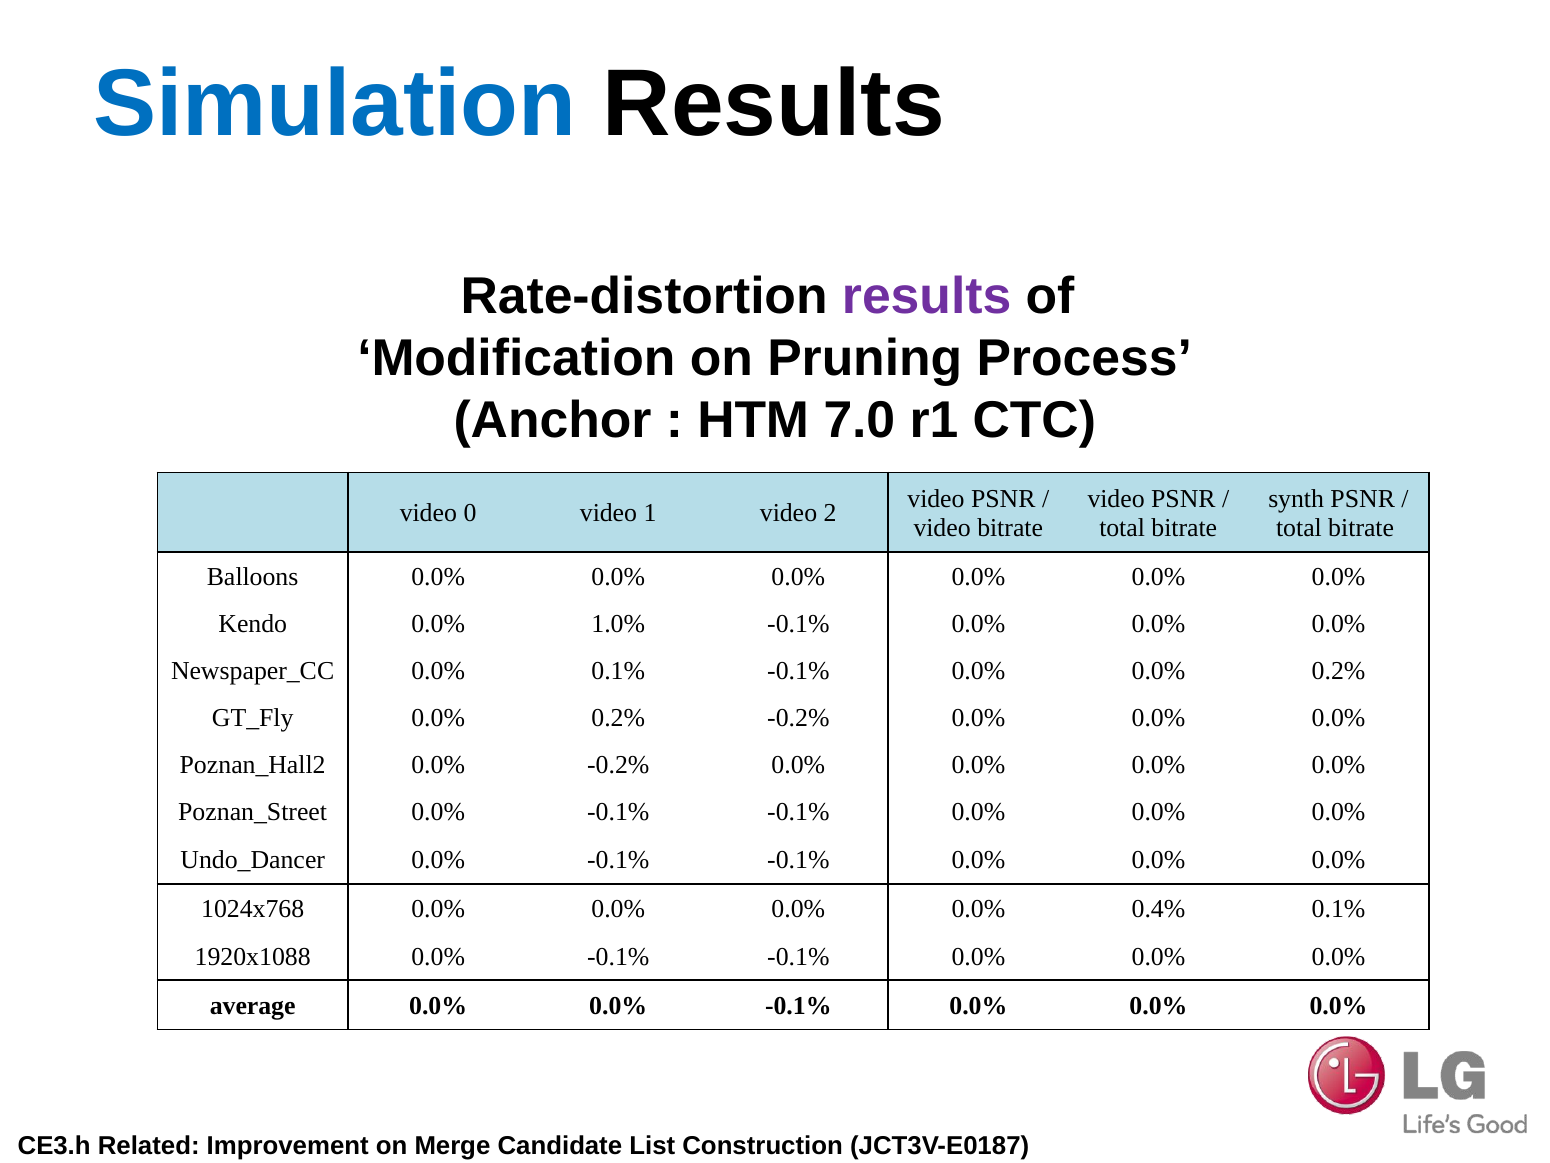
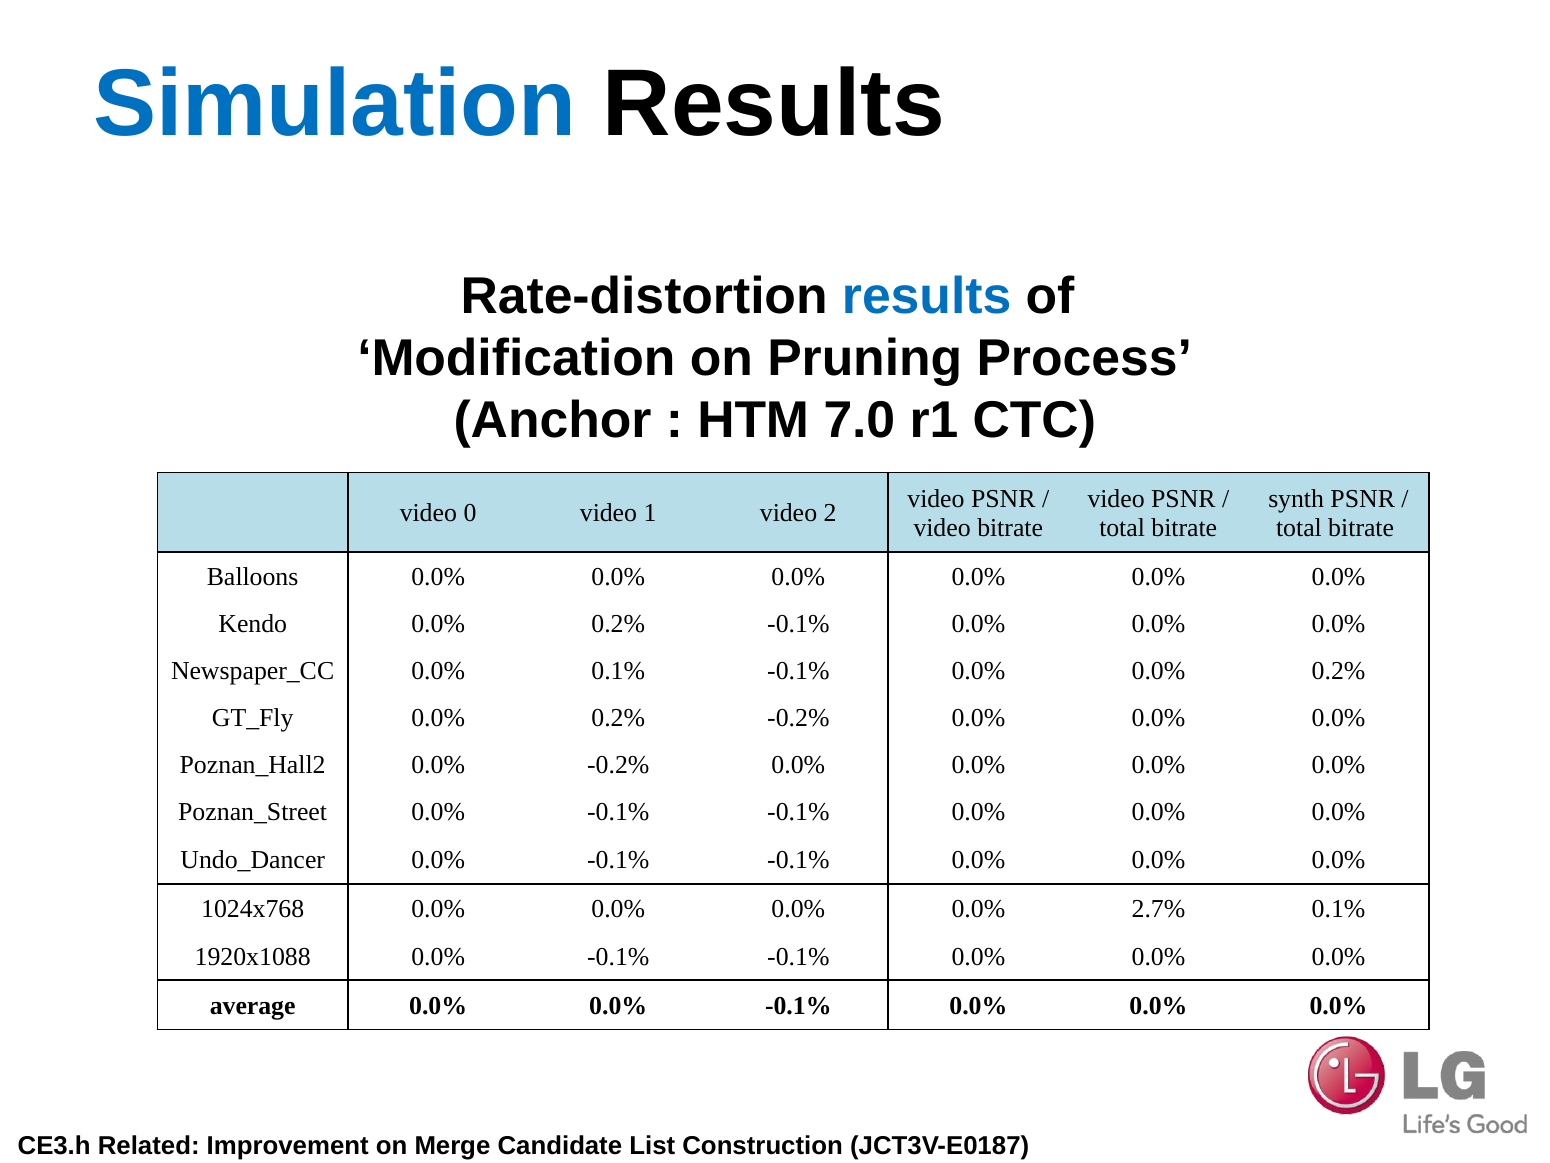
results at (927, 296) colour: purple -> blue
Kendo 0.0% 1.0%: 1.0% -> 0.2%
0.4%: 0.4% -> 2.7%
